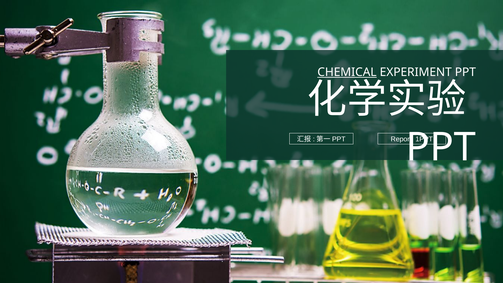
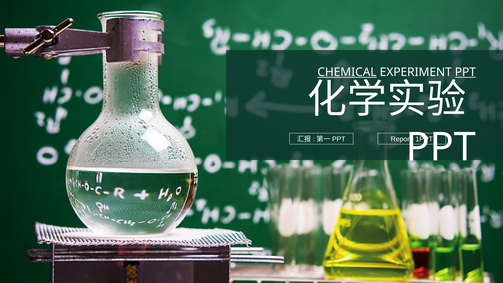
PPT at (465, 72) underline: none -> present
